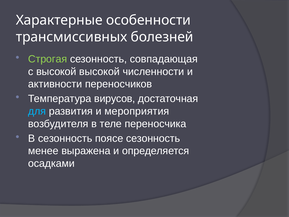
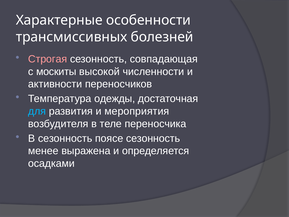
Строгая colour: light green -> pink
с высокой: высокой -> москиты
вирусов: вирусов -> одежды
